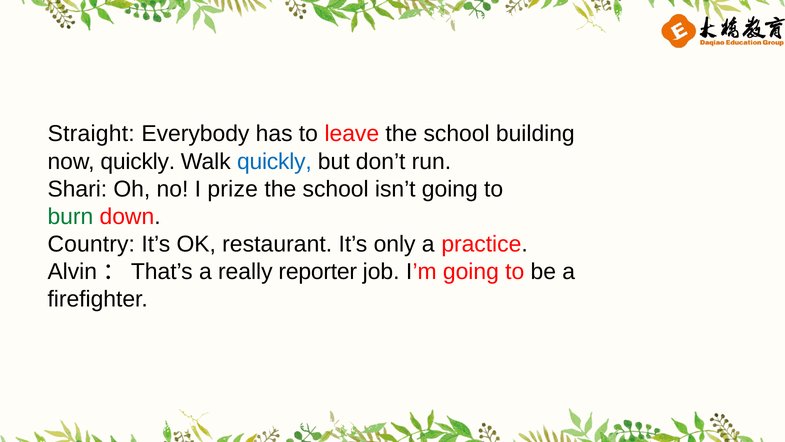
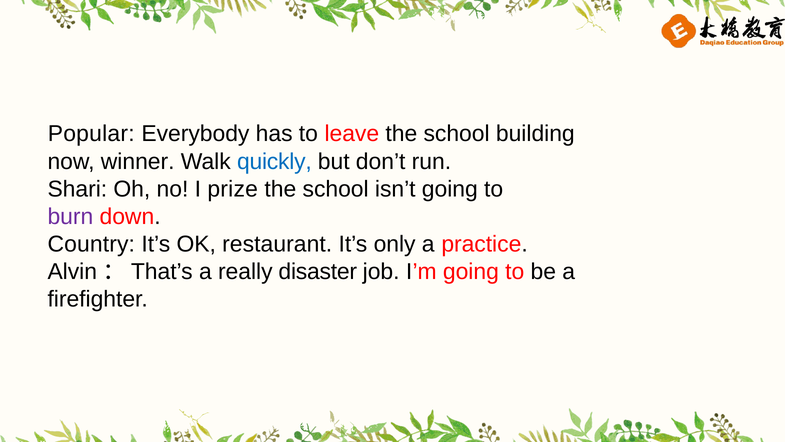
Straight: Straight -> Popular
now quickly: quickly -> winner
burn colour: green -> purple
reporter: reporter -> disaster
